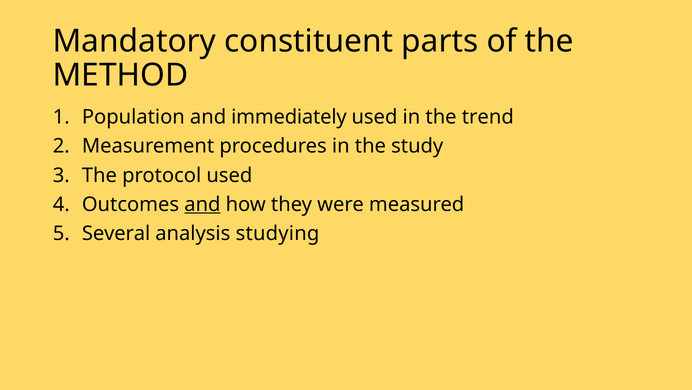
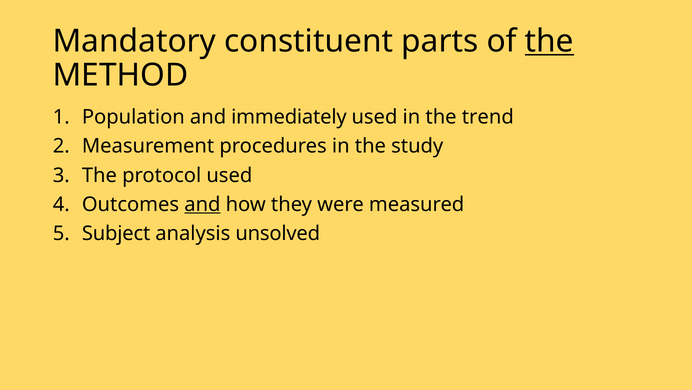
the at (549, 41) underline: none -> present
Several: Several -> Subject
studying: studying -> unsolved
